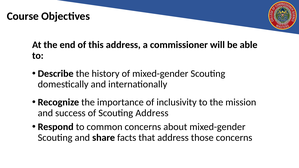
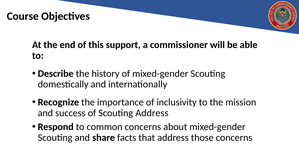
this address: address -> support
